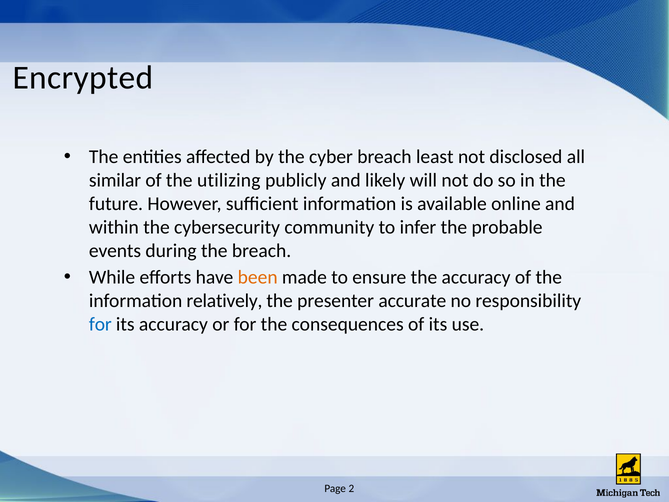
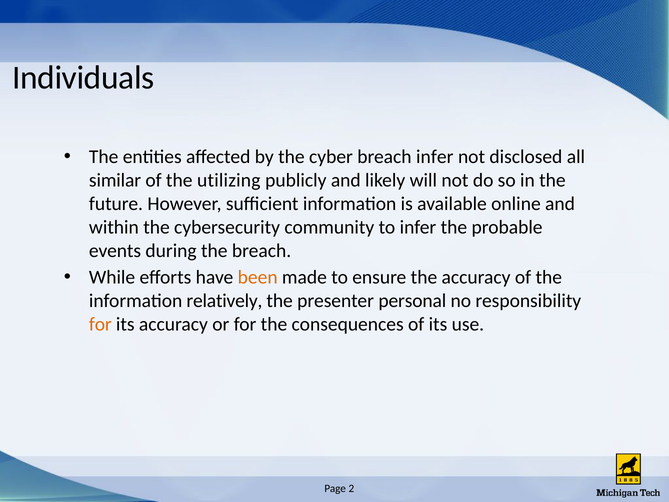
Encrypted: Encrypted -> Individuals
breach least: least -> infer
accurate: accurate -> personal
for at (100, 324) colour: blue -> orange
